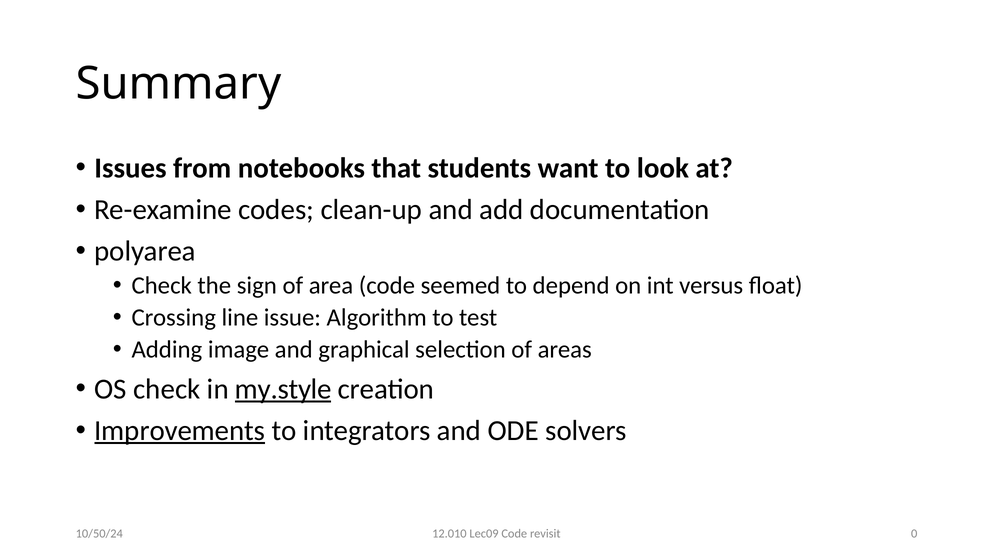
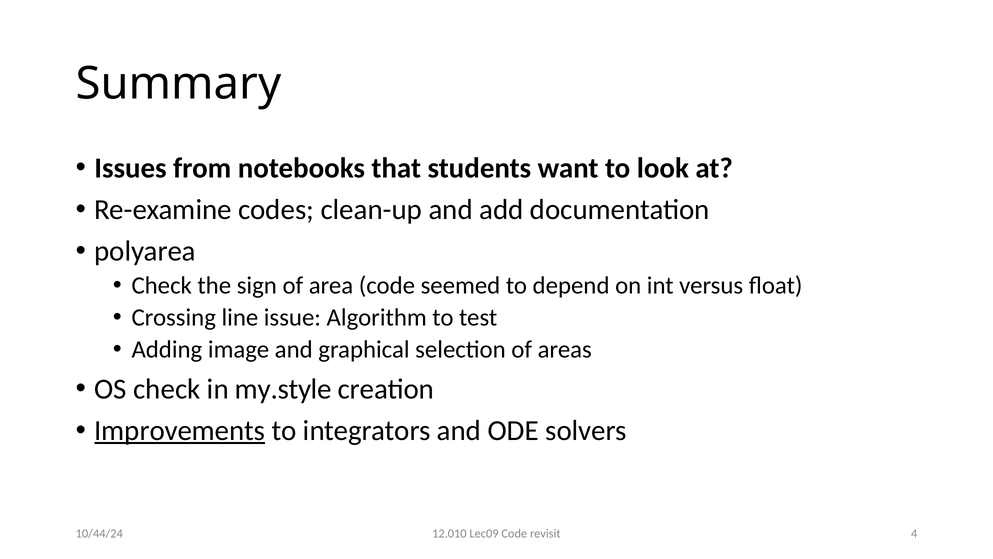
my.style underline: present -> none
0: 0 -> 4
10/50/24: 10/50/24 -> 10/44/24
